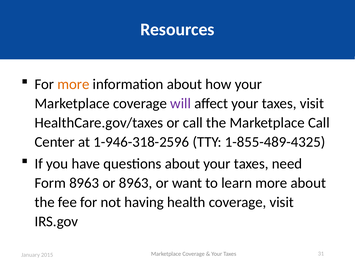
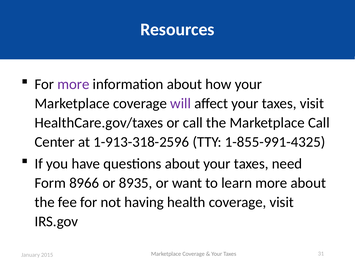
more at (73, 84) colour: orange -> purple
1-946-318-2596: 1-946-318-2596 -> 1-913-318-2596
1-855-489-4325: 1-855-489-4325 -> 1-855-991-4325
Form 8963: 8963 -> 8966
or 8963: 8963 -> 8935
